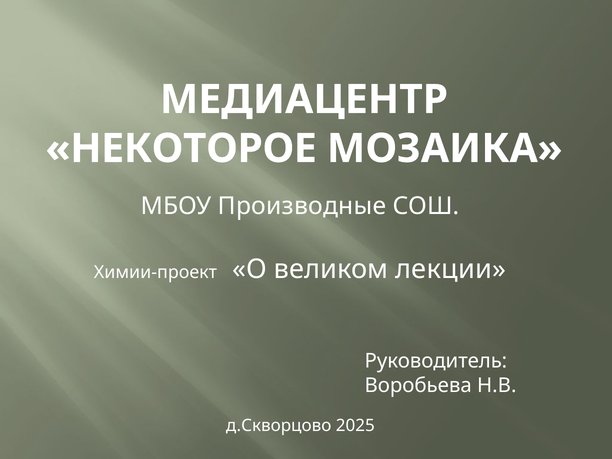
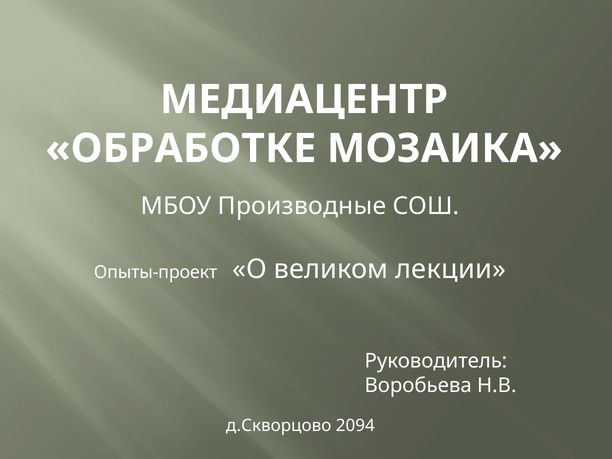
НЕКОТОРОЕ: НЕКОТОРОЕ -> ОБРАБОТКЕ
Химии-проект: Химии-проект -> Опыты-проект
2025: 2025 -> 2094
